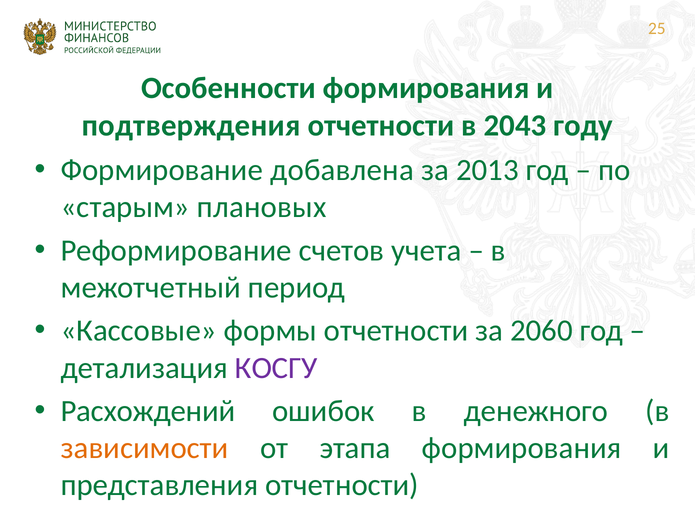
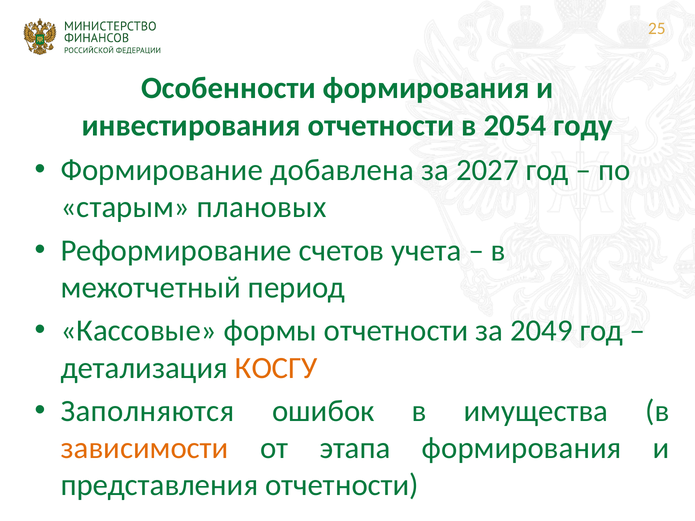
подтверждения: подтверждения -> инвестирования
2043: 2043 -> 2054
2013: 2013 -> 2027
2060: 2060 -> 2049
КОСГУ colour: purple -> orange
Расхождений: Расхождений -> Заполняются
денежного: денежного -> имущества
